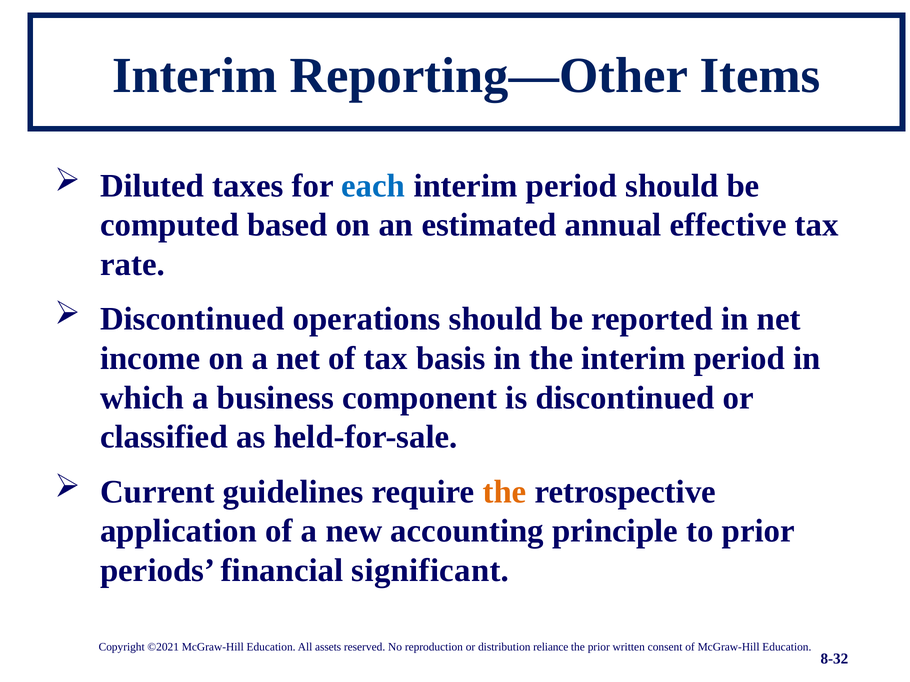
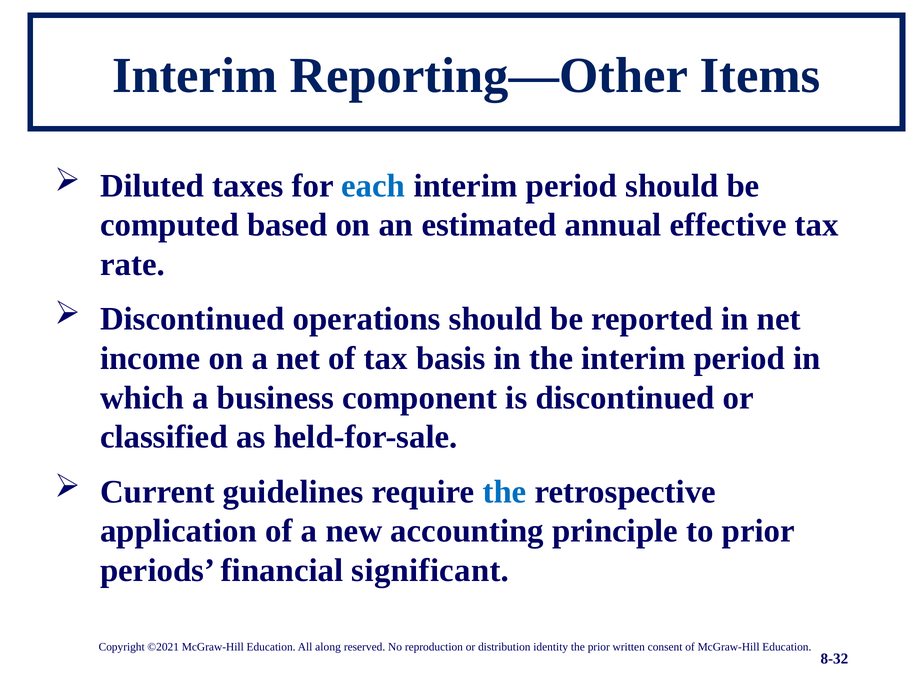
the at (505, 492) colour: orange -> blue
assets: assets -> along
reliance: reliance -> identity
